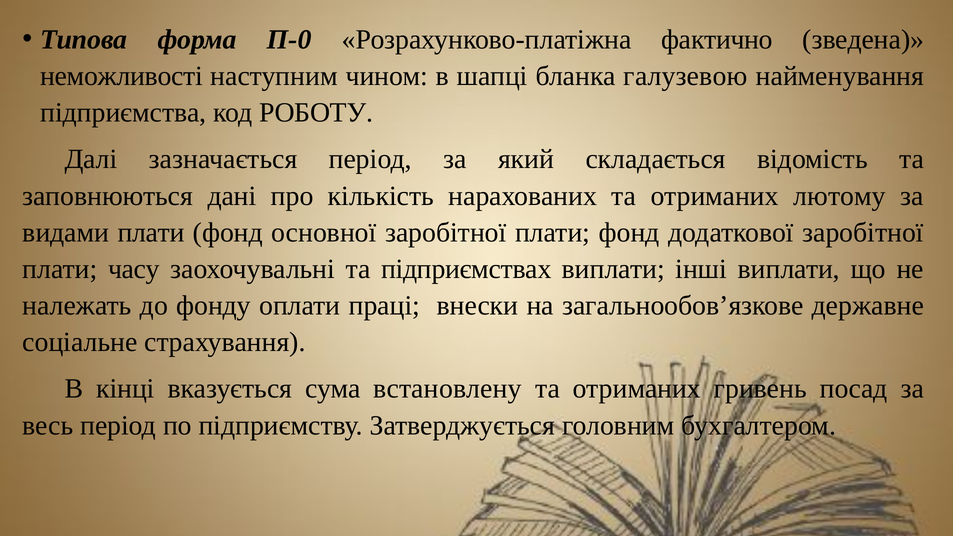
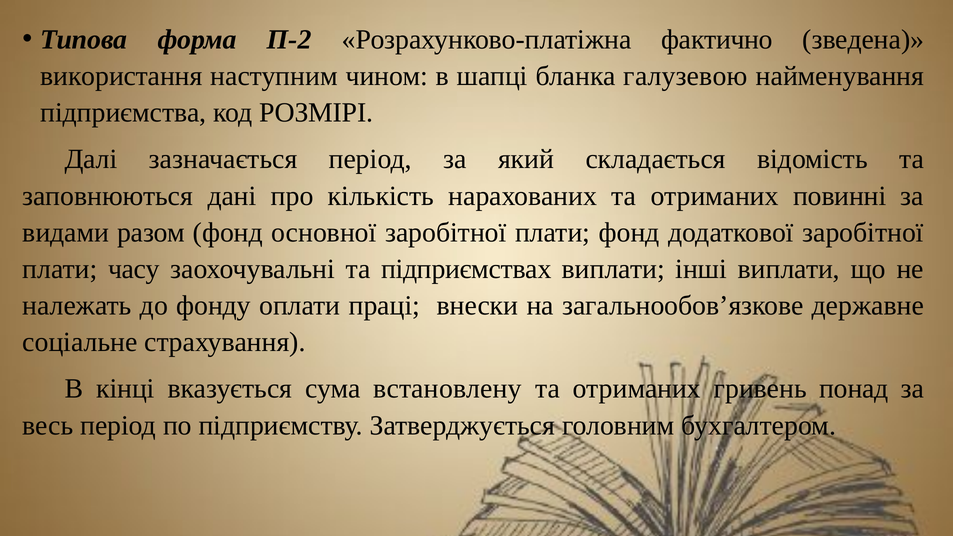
П-0: П-0 -> П-2
неможливості: неможливості -> використання
РОБОТУ: РОБОТУ -> РОЗМІРІ
лютому: лютому -> повинні
видами плати: плати -> разом
посад: посад -> понад
